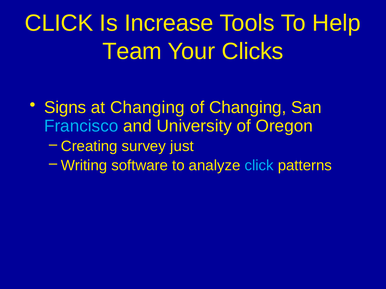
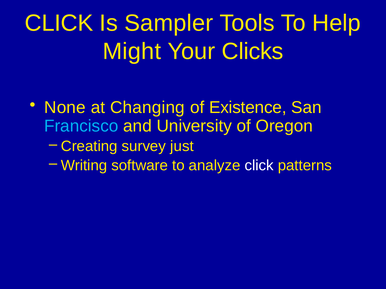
Increase: Increase -> Sampler
Team: Team -> Might
Signs: Signs -> None
of Changing: Changing -> Existence
click at (259, 166) colour: light blue -> white
